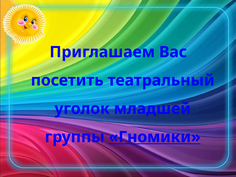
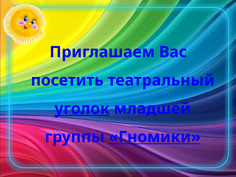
уголок underline: none -> present
